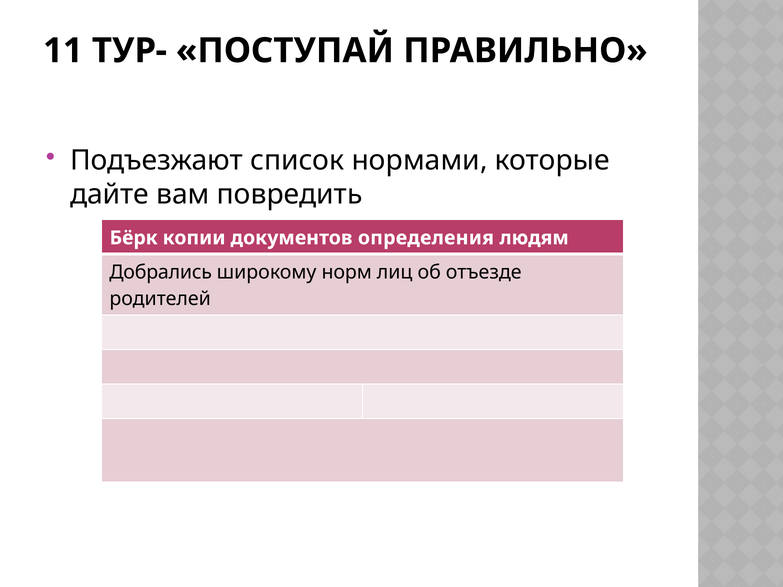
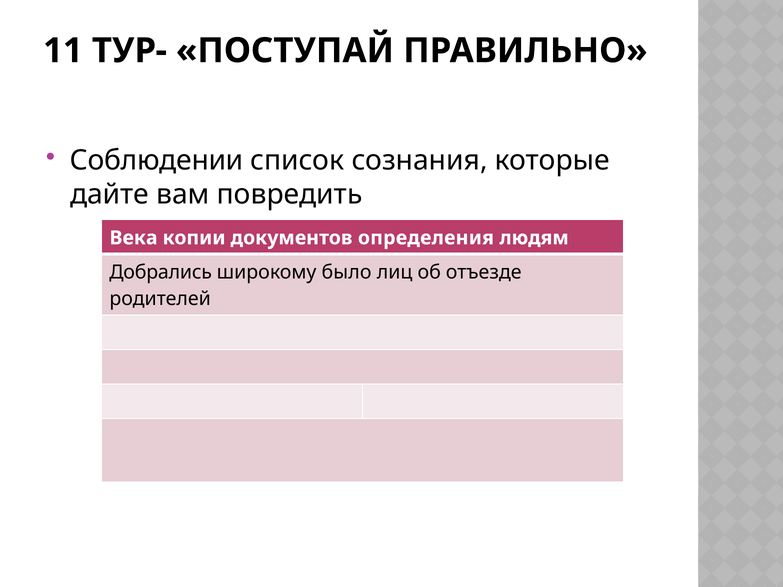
Подъезжают: Подъезжают -> Соблюдении
нормами: нормами -> сознания
Бёрк: Бёрк -> Века
норм: норм -> было
